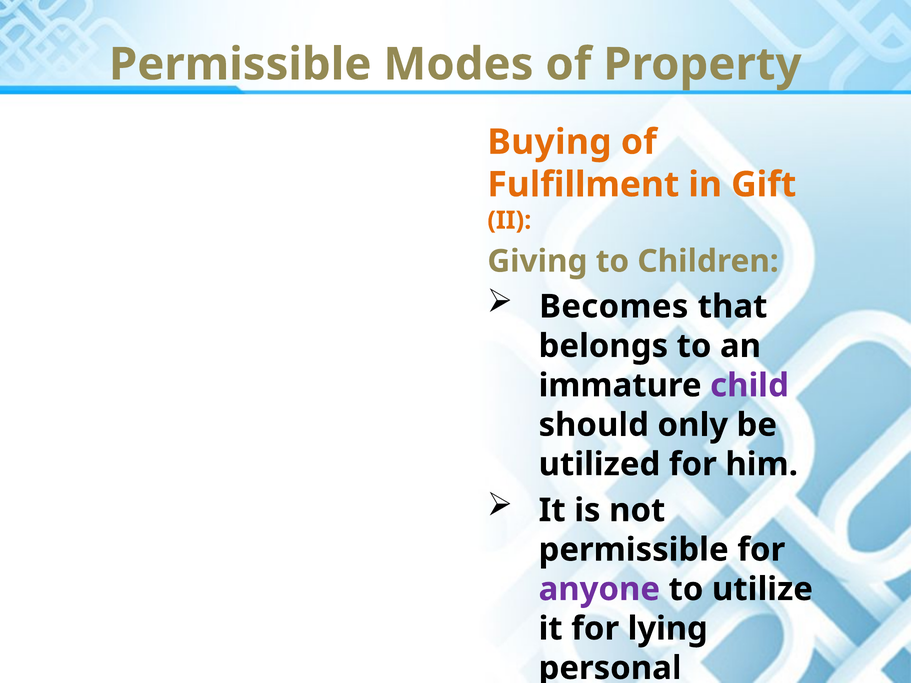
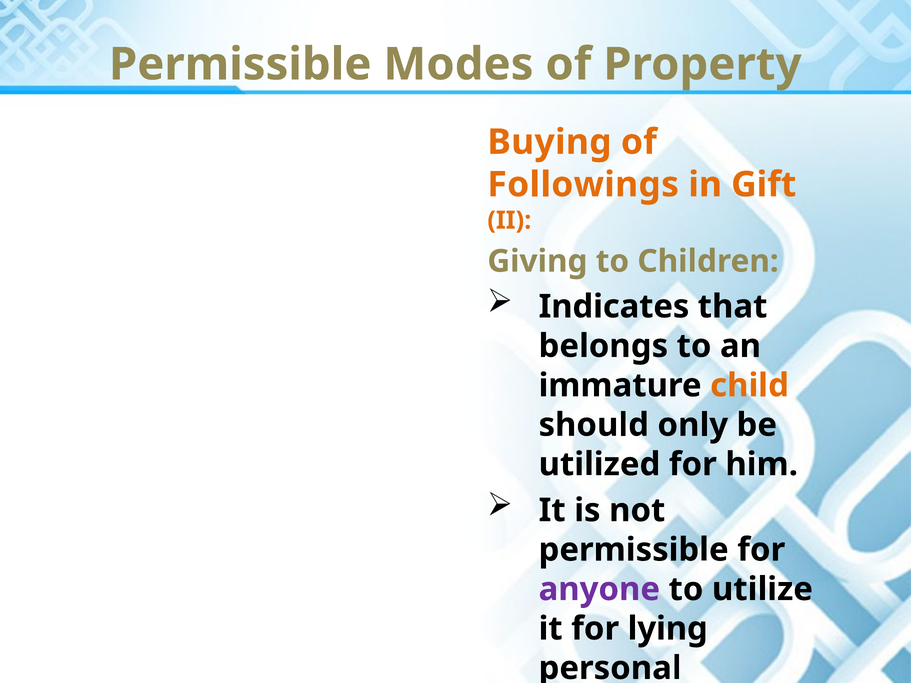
Fulfillment: Fulfillment -> Followings
Becomes: Becomes -> Indicates
child colour: purple -> orange
